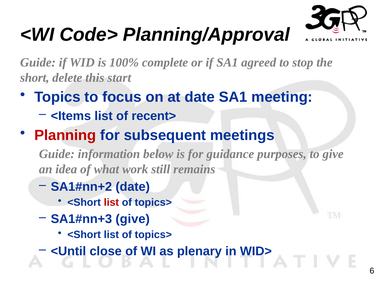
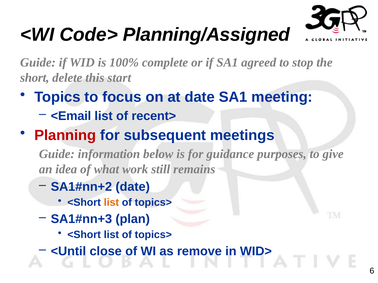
Planning/Approval: Planning/Approval -> Planning/Assigned
<Items: <Items -> <Email
list at (111, 203) colour: red -> orange
give at (133, 219): give -> plan
plenary: plenary -> remove
